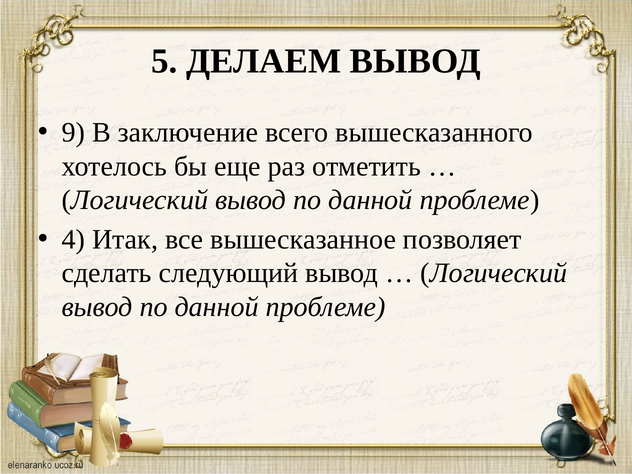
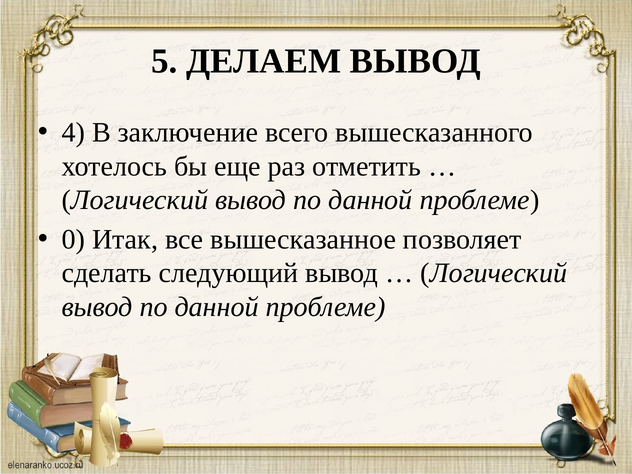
9: 9 -> 4
4: 4 -> 0
